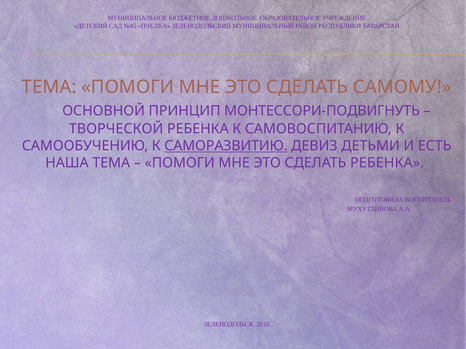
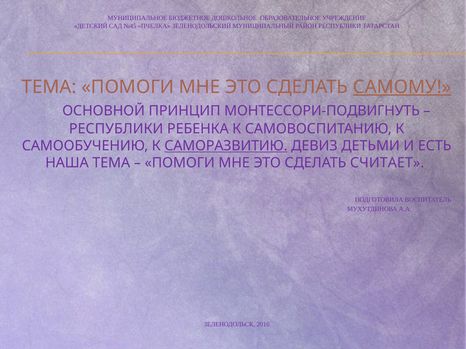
САМОМУ underline: none -> present
ТВОРЧЕСКОЙ at (116, 129): ТВОРЧЕСКОЙ -> РЕСПУБЛИКИ
СДЕЛАТЬ РЕБЕНКА: РЕБЕНКА -> СЧИТАЕТ
